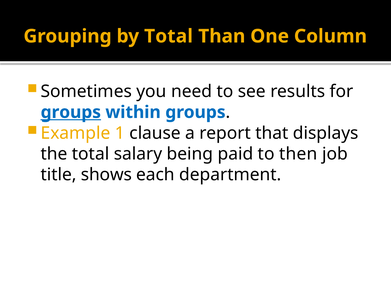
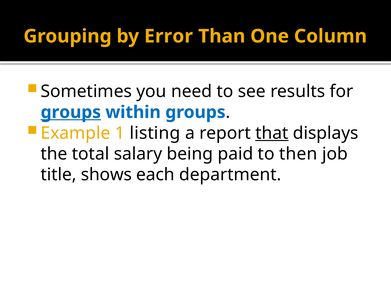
by Total: Total -> Error
clause: clause -> listing
that underline: none -> present
